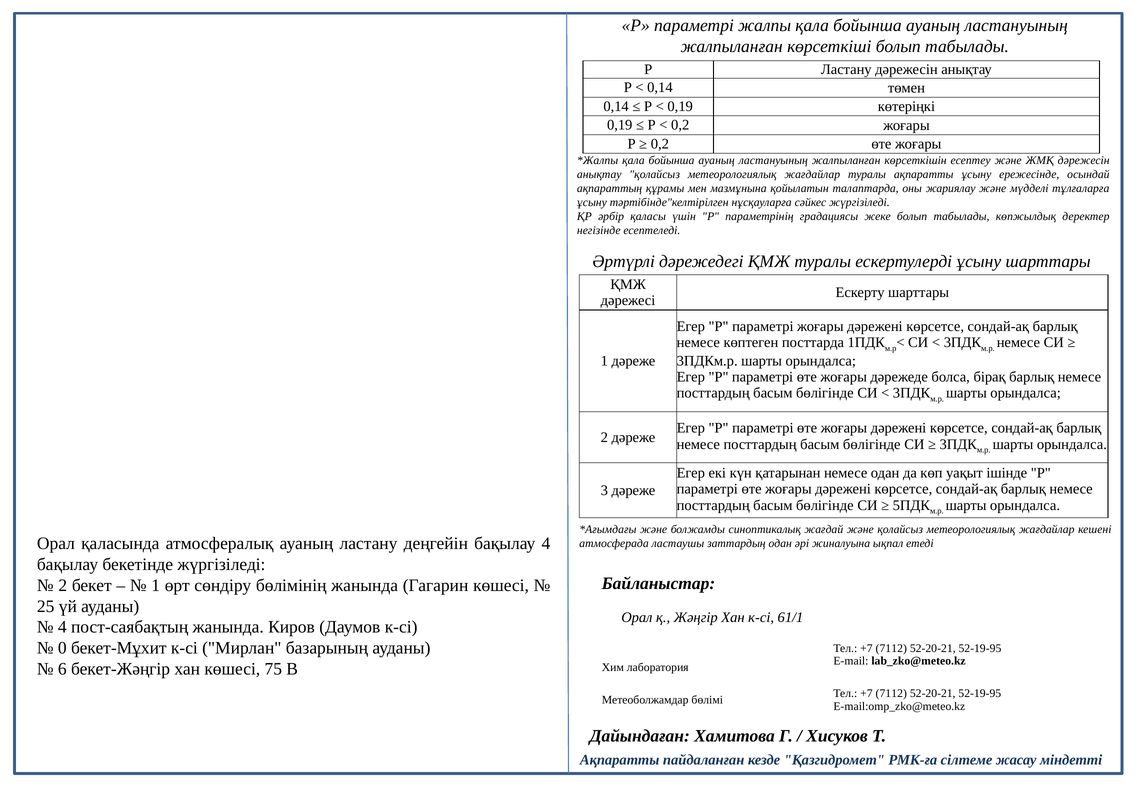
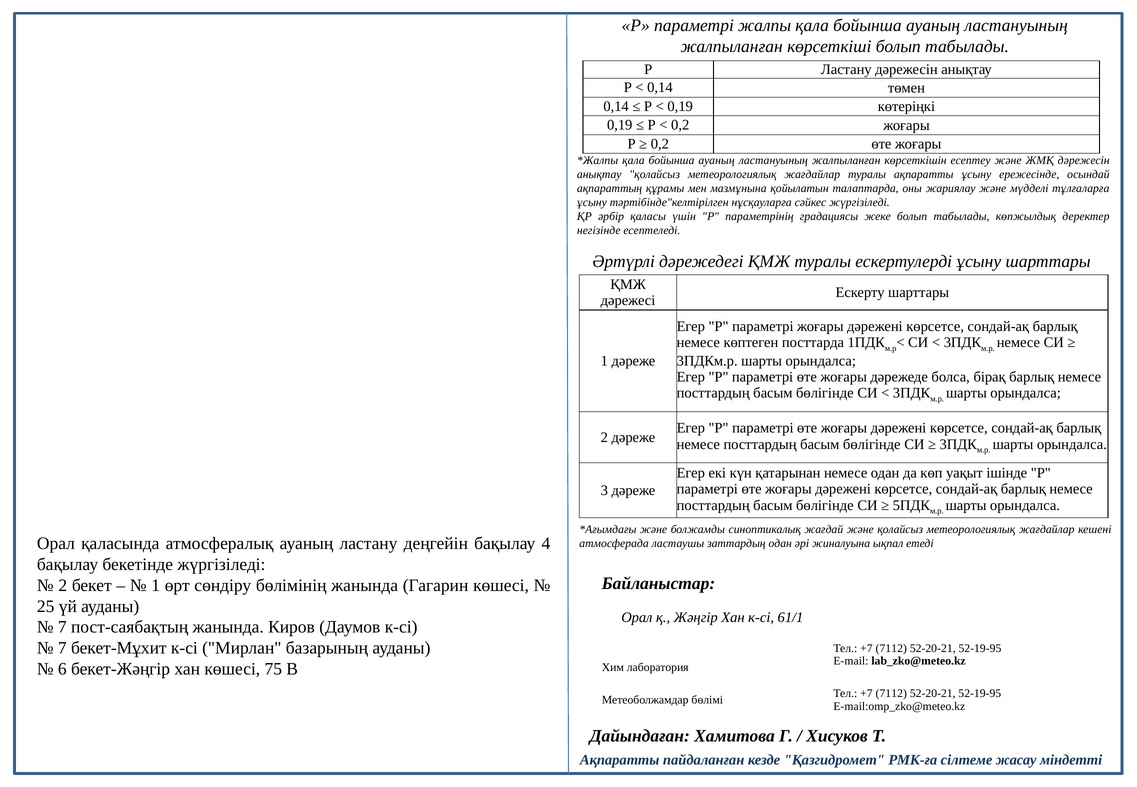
4 at (62, 627): 4 -> 7
0 at (62, 648): 0 -> 7
